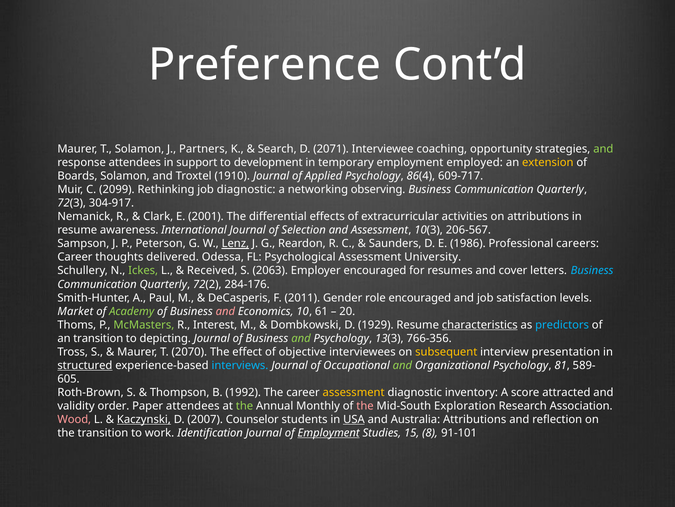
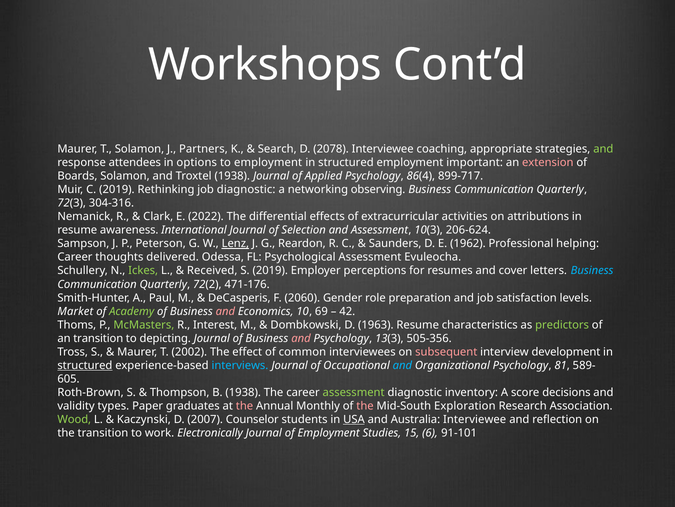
Preference: Preference -> Workshops
2071: 2071 -> 2078
opportunity: opportunity -> appropriate
support: support -> options
to development: development -> employment
temporary at (346, 162): temporary -> structured
employed: employed -> important
extension colour: yellow -> pink
Troxtel 1910: 1910 -> 1938
609-717: 609-717 -> 899-717
C 2099: 2099 -> 2019
304-917: 304-917 -> 304-316
2001: 2001 -> 2022
206-567: 206-567 -> 206-624
1986: 1986 -> 1962
careers: careers -> helping
University: University -> Evuleocha
S 2063: 2063 -> 2019
Employer encouraged: encouraged -> perceptions
284-176: 284-176 -> 471-176
2011: 2011 -> 2060
role encouraged: encouraged -> preparation
61: 61 -> 69
20: 20 -> 42
1929: 1929 -> 1963
characteristics underline: present -> none
predictors colour: light blue -> light green
and at (301, 338) colour: light green -> pink
766-356: 766-356 -> 505-356
2070: 2070 -> 2002
objective: objective -> common
subsequent colour: yellow -> pink
presentation: presentation -> development
and at (402, 365) colour: light green -> light blue
B 1992: 1992 -> 1938
assessment at (354, 392) colour: yellow -> light green
attracted: attracted -> decisions
order: order -> types
Paper attendees: attendees -> graduates
the at (245, 405) colour: light green -> pink
Wood colour: pink -> light green
Kaczynski underline: present -> none
Australia Attributions: Attributions -> Interviewee
Identification: Identification -> Electronically
Employment at (329, 432) underline: present -> none
8: 8 -> 6
